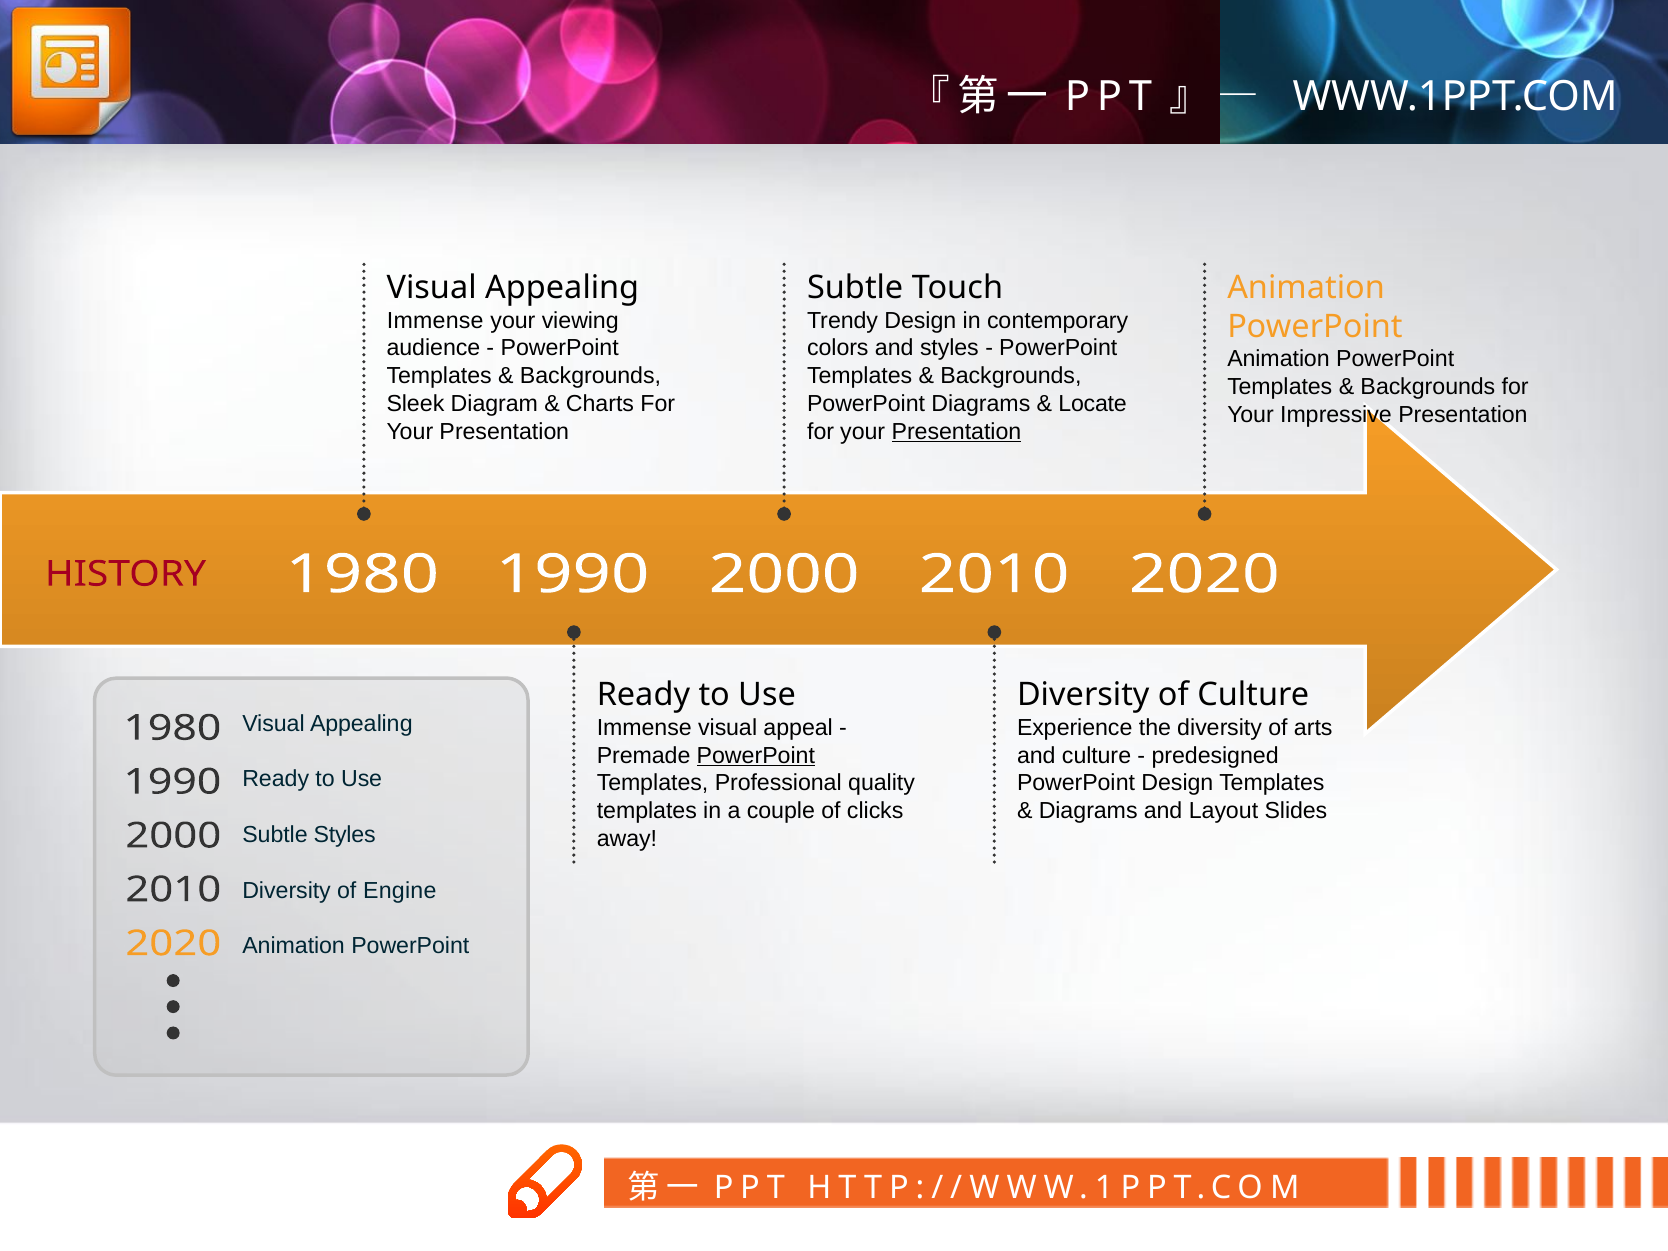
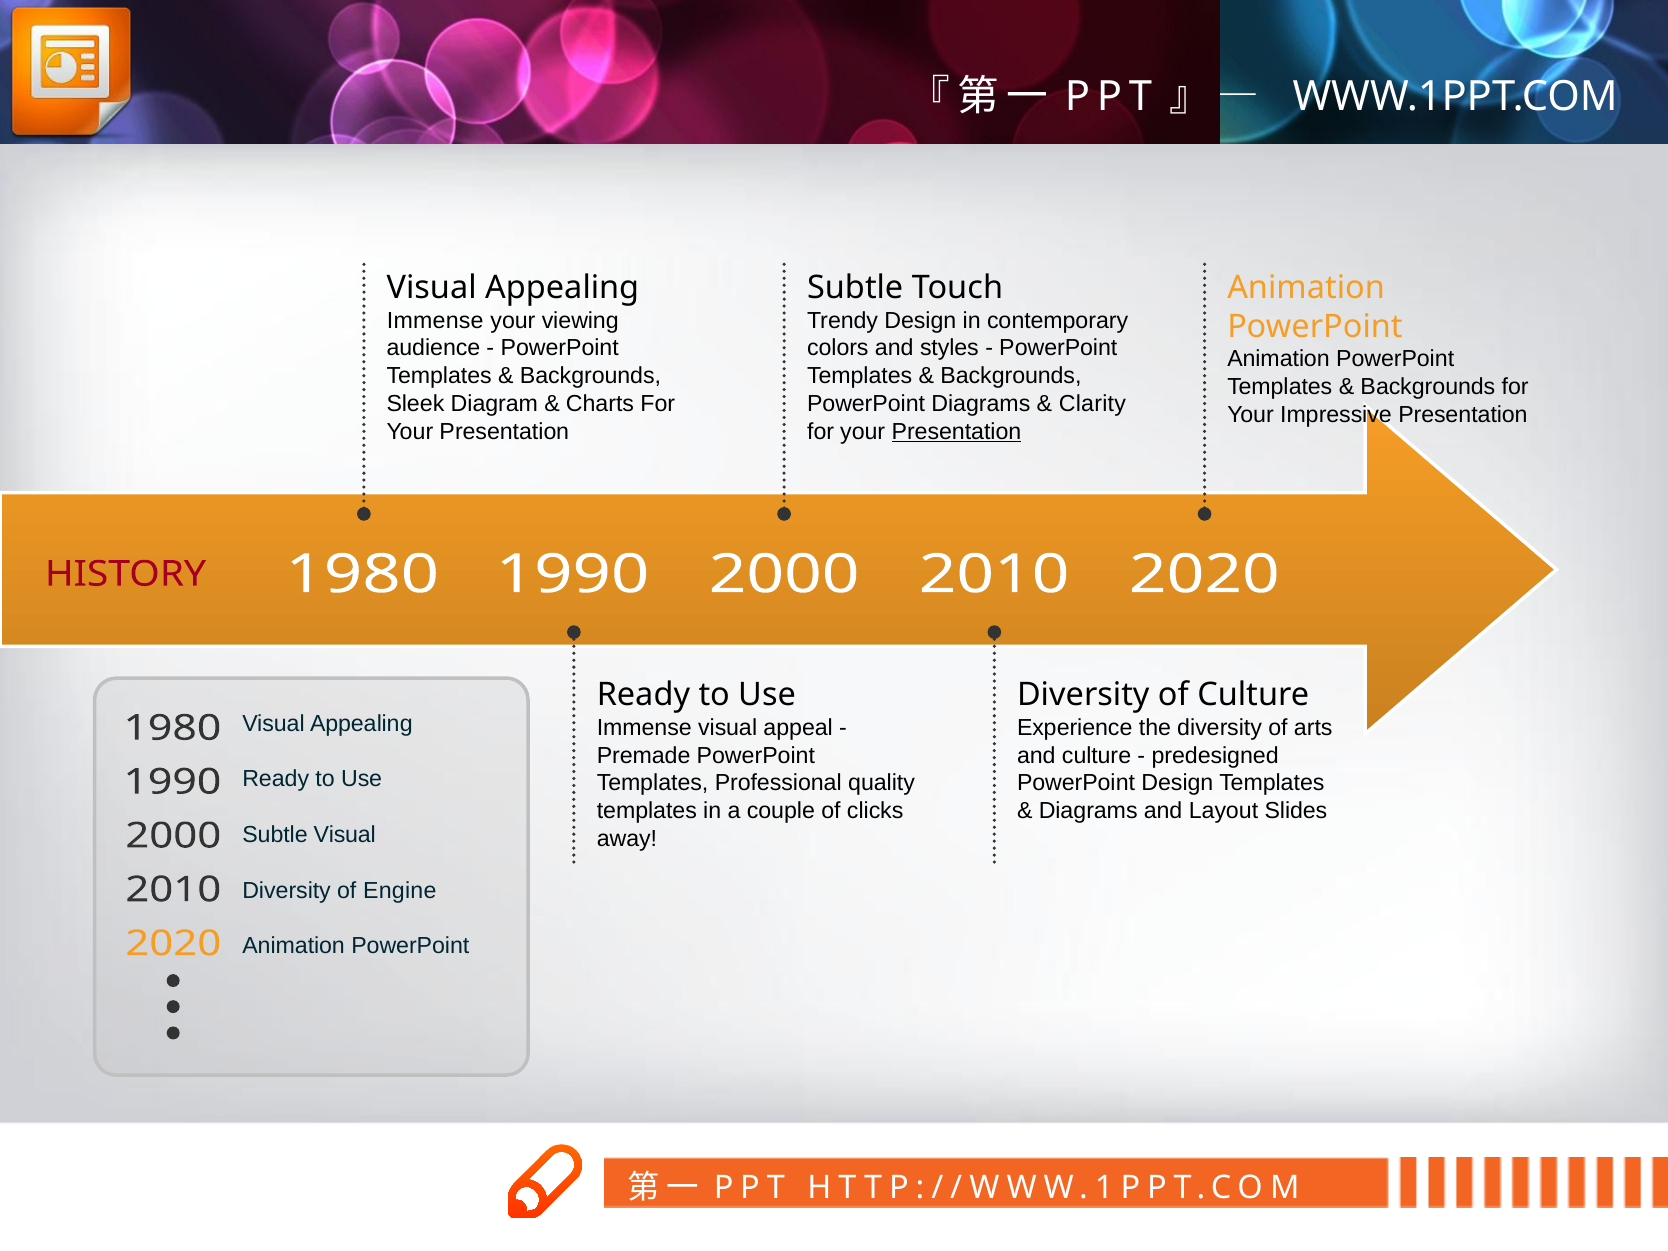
Locate: Locate -> Clarity
PowerPoint at (756, 755) underline: present -> none
Subtle Styles: Styles -> Visual
